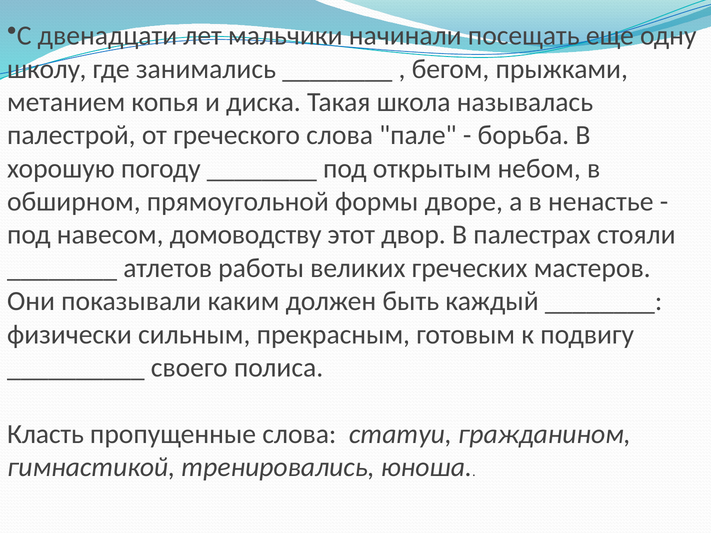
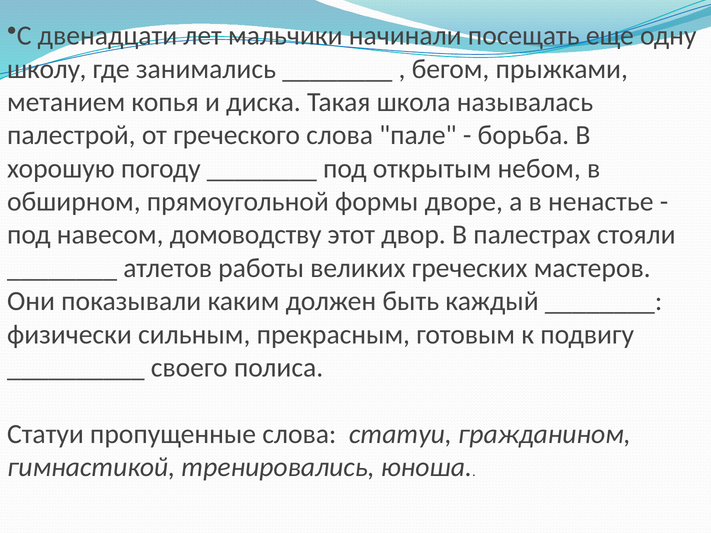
Класть at (46, 434): Класть -> Статуи
